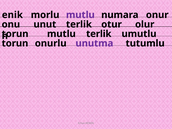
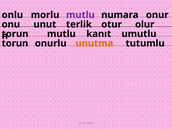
enik: enik -> onlu
mutlu terlik: terlik -> kanıt
unutma colour: purple -> orange
